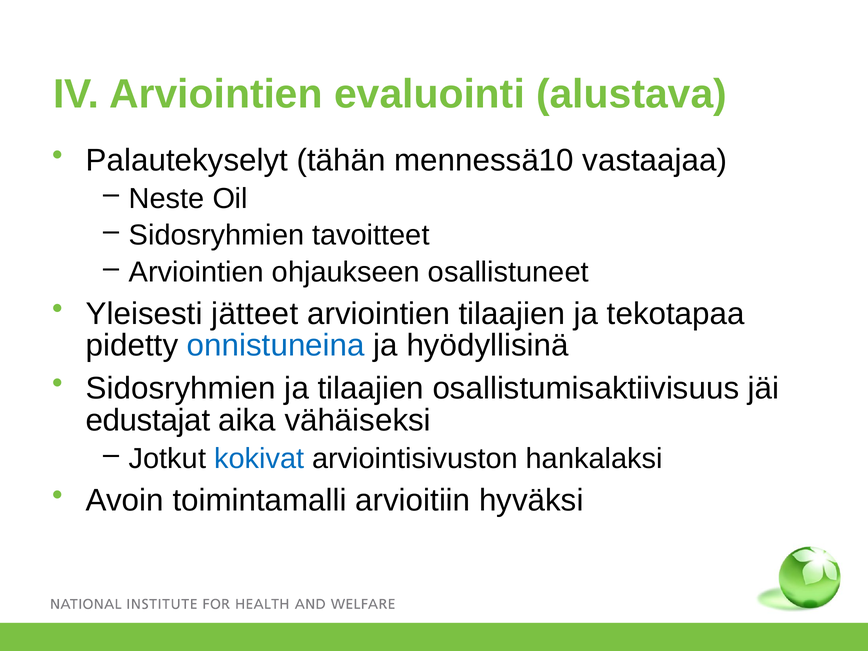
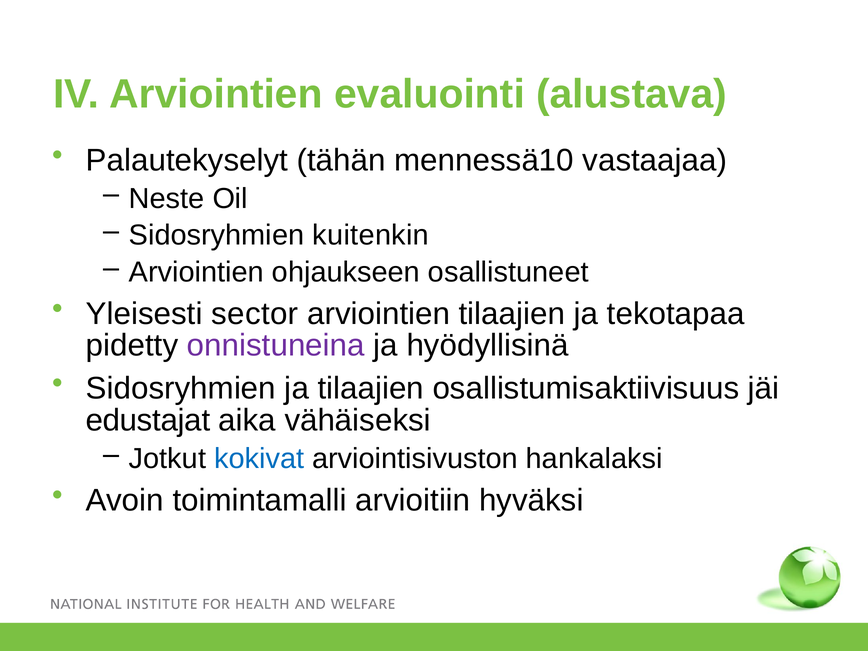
tavoitteet: tavoitteet -> kuitenkin
jätteet: jätteet -> sector
onnistuneina colour: blue -> purple
